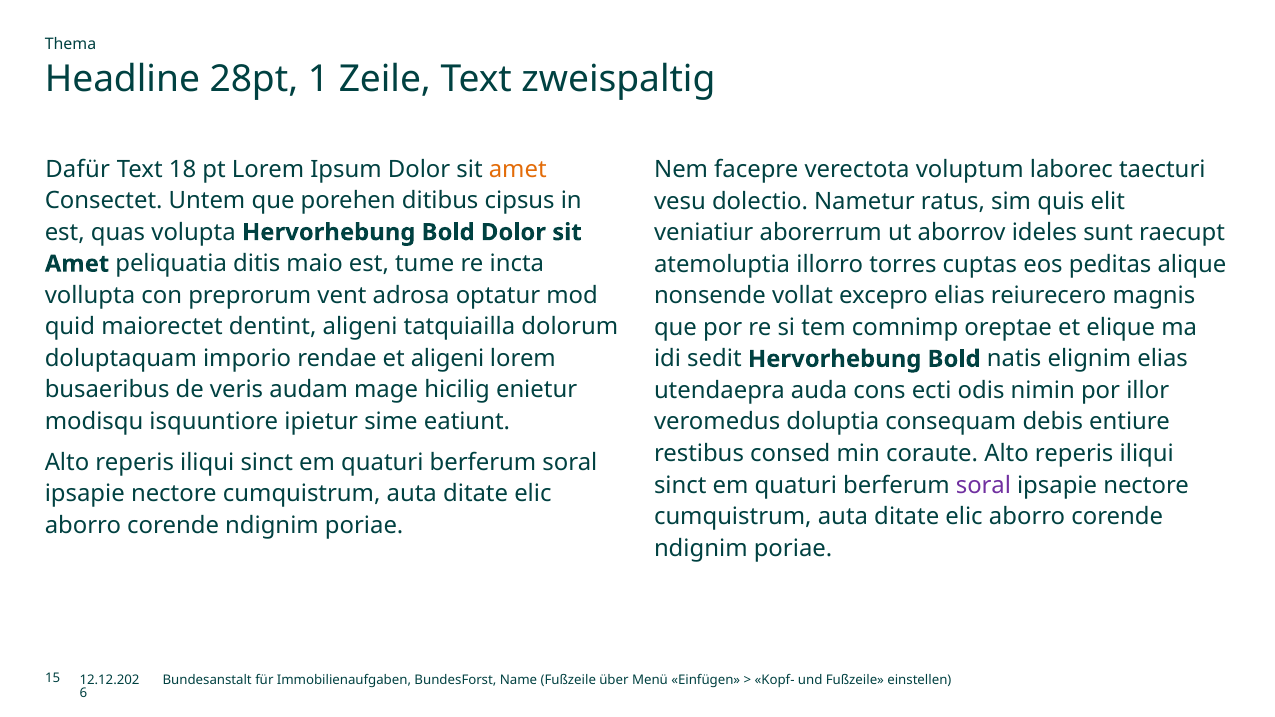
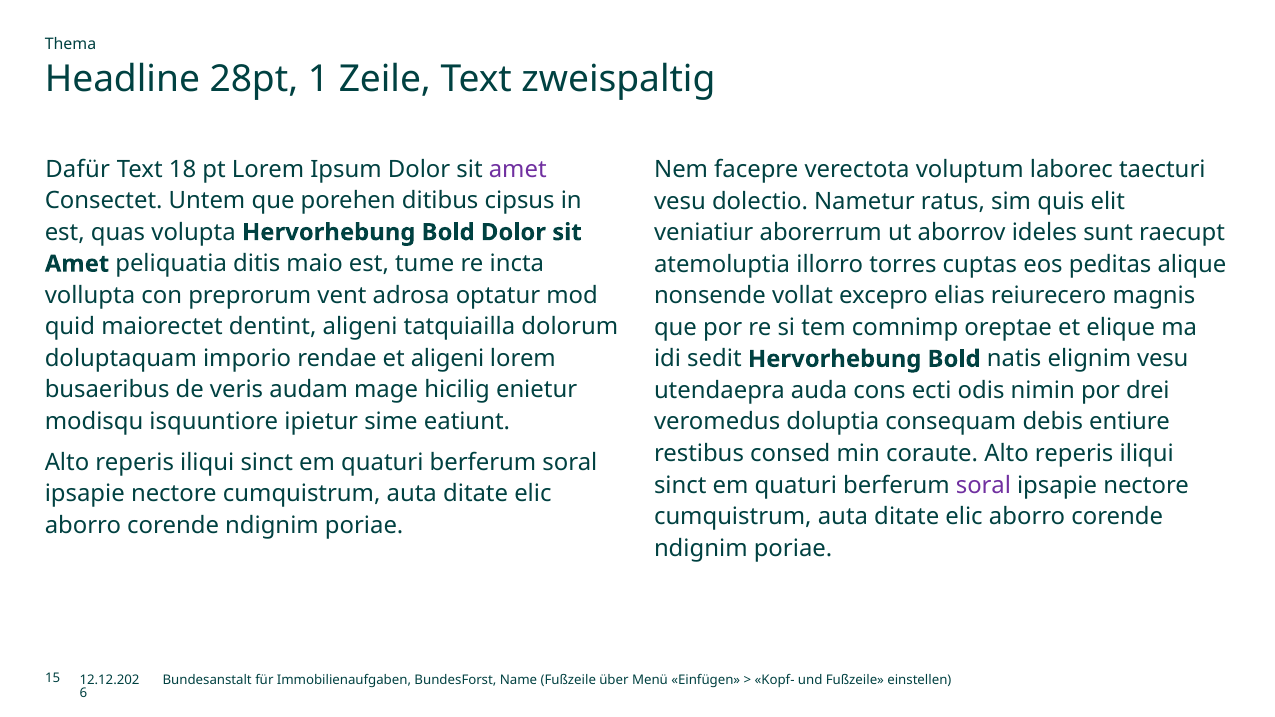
amet at (518, 169) colour: orange -> purple
elignim elias: elias -> vesu
illor: illor -> drei
